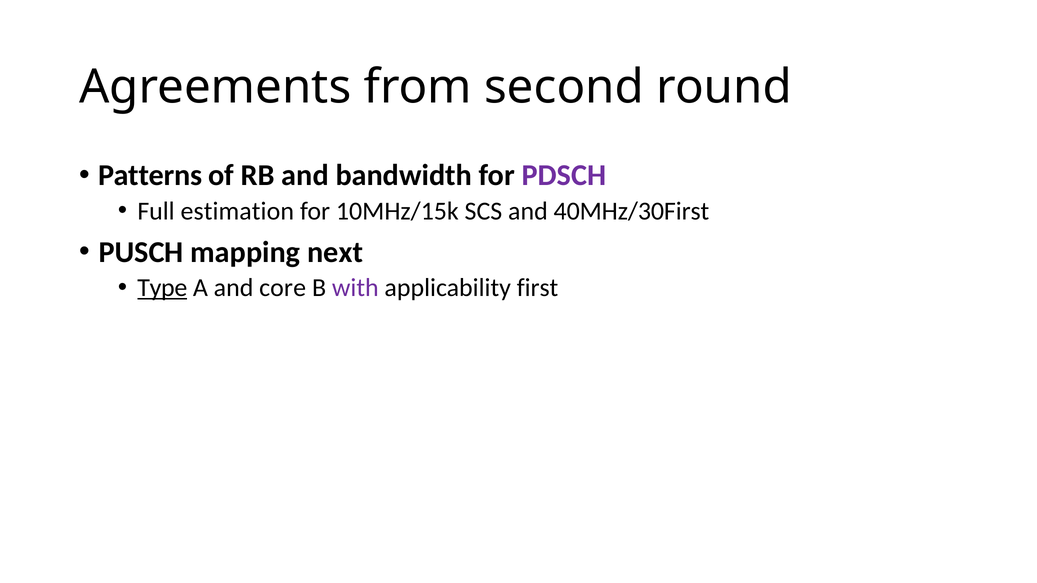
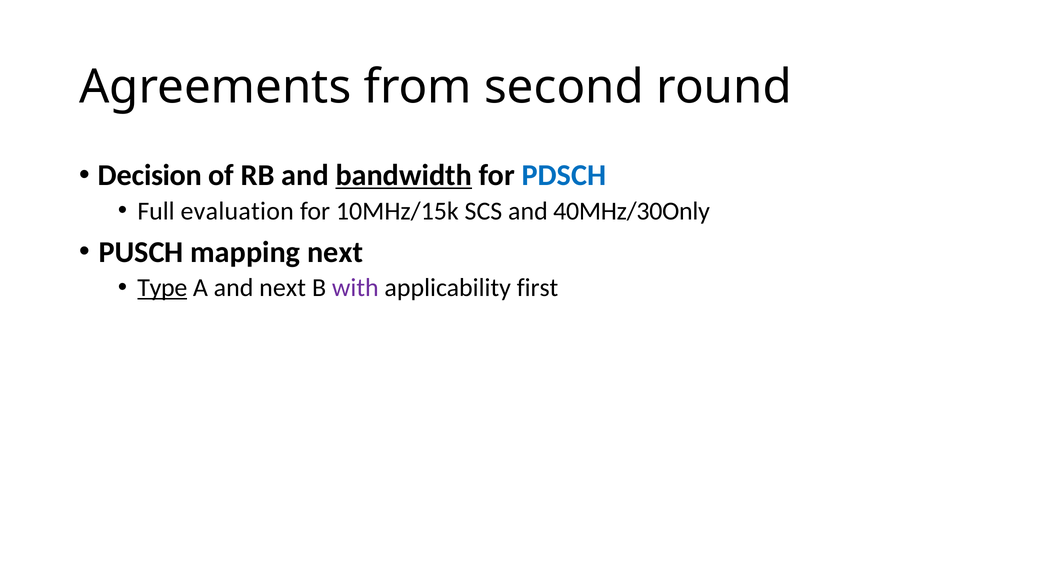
Patterns: Patterns -> Decision
bandwidth underline: none -> present
PDSCH colour: purple -> blue
estimation: estimation -> evaluation
40MHz/30First: 40MHz/30First -> 40MHz/30Only
and core: core -> next
